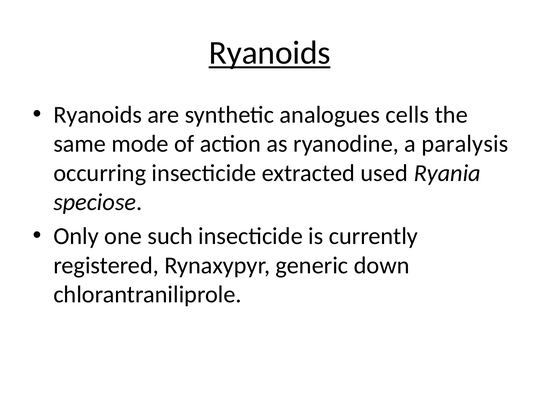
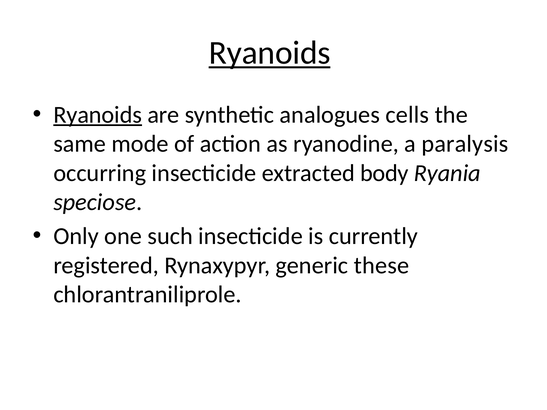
Ryanoids at (98, 115) underline: none -> present
used: used -> body
down: down -> these
